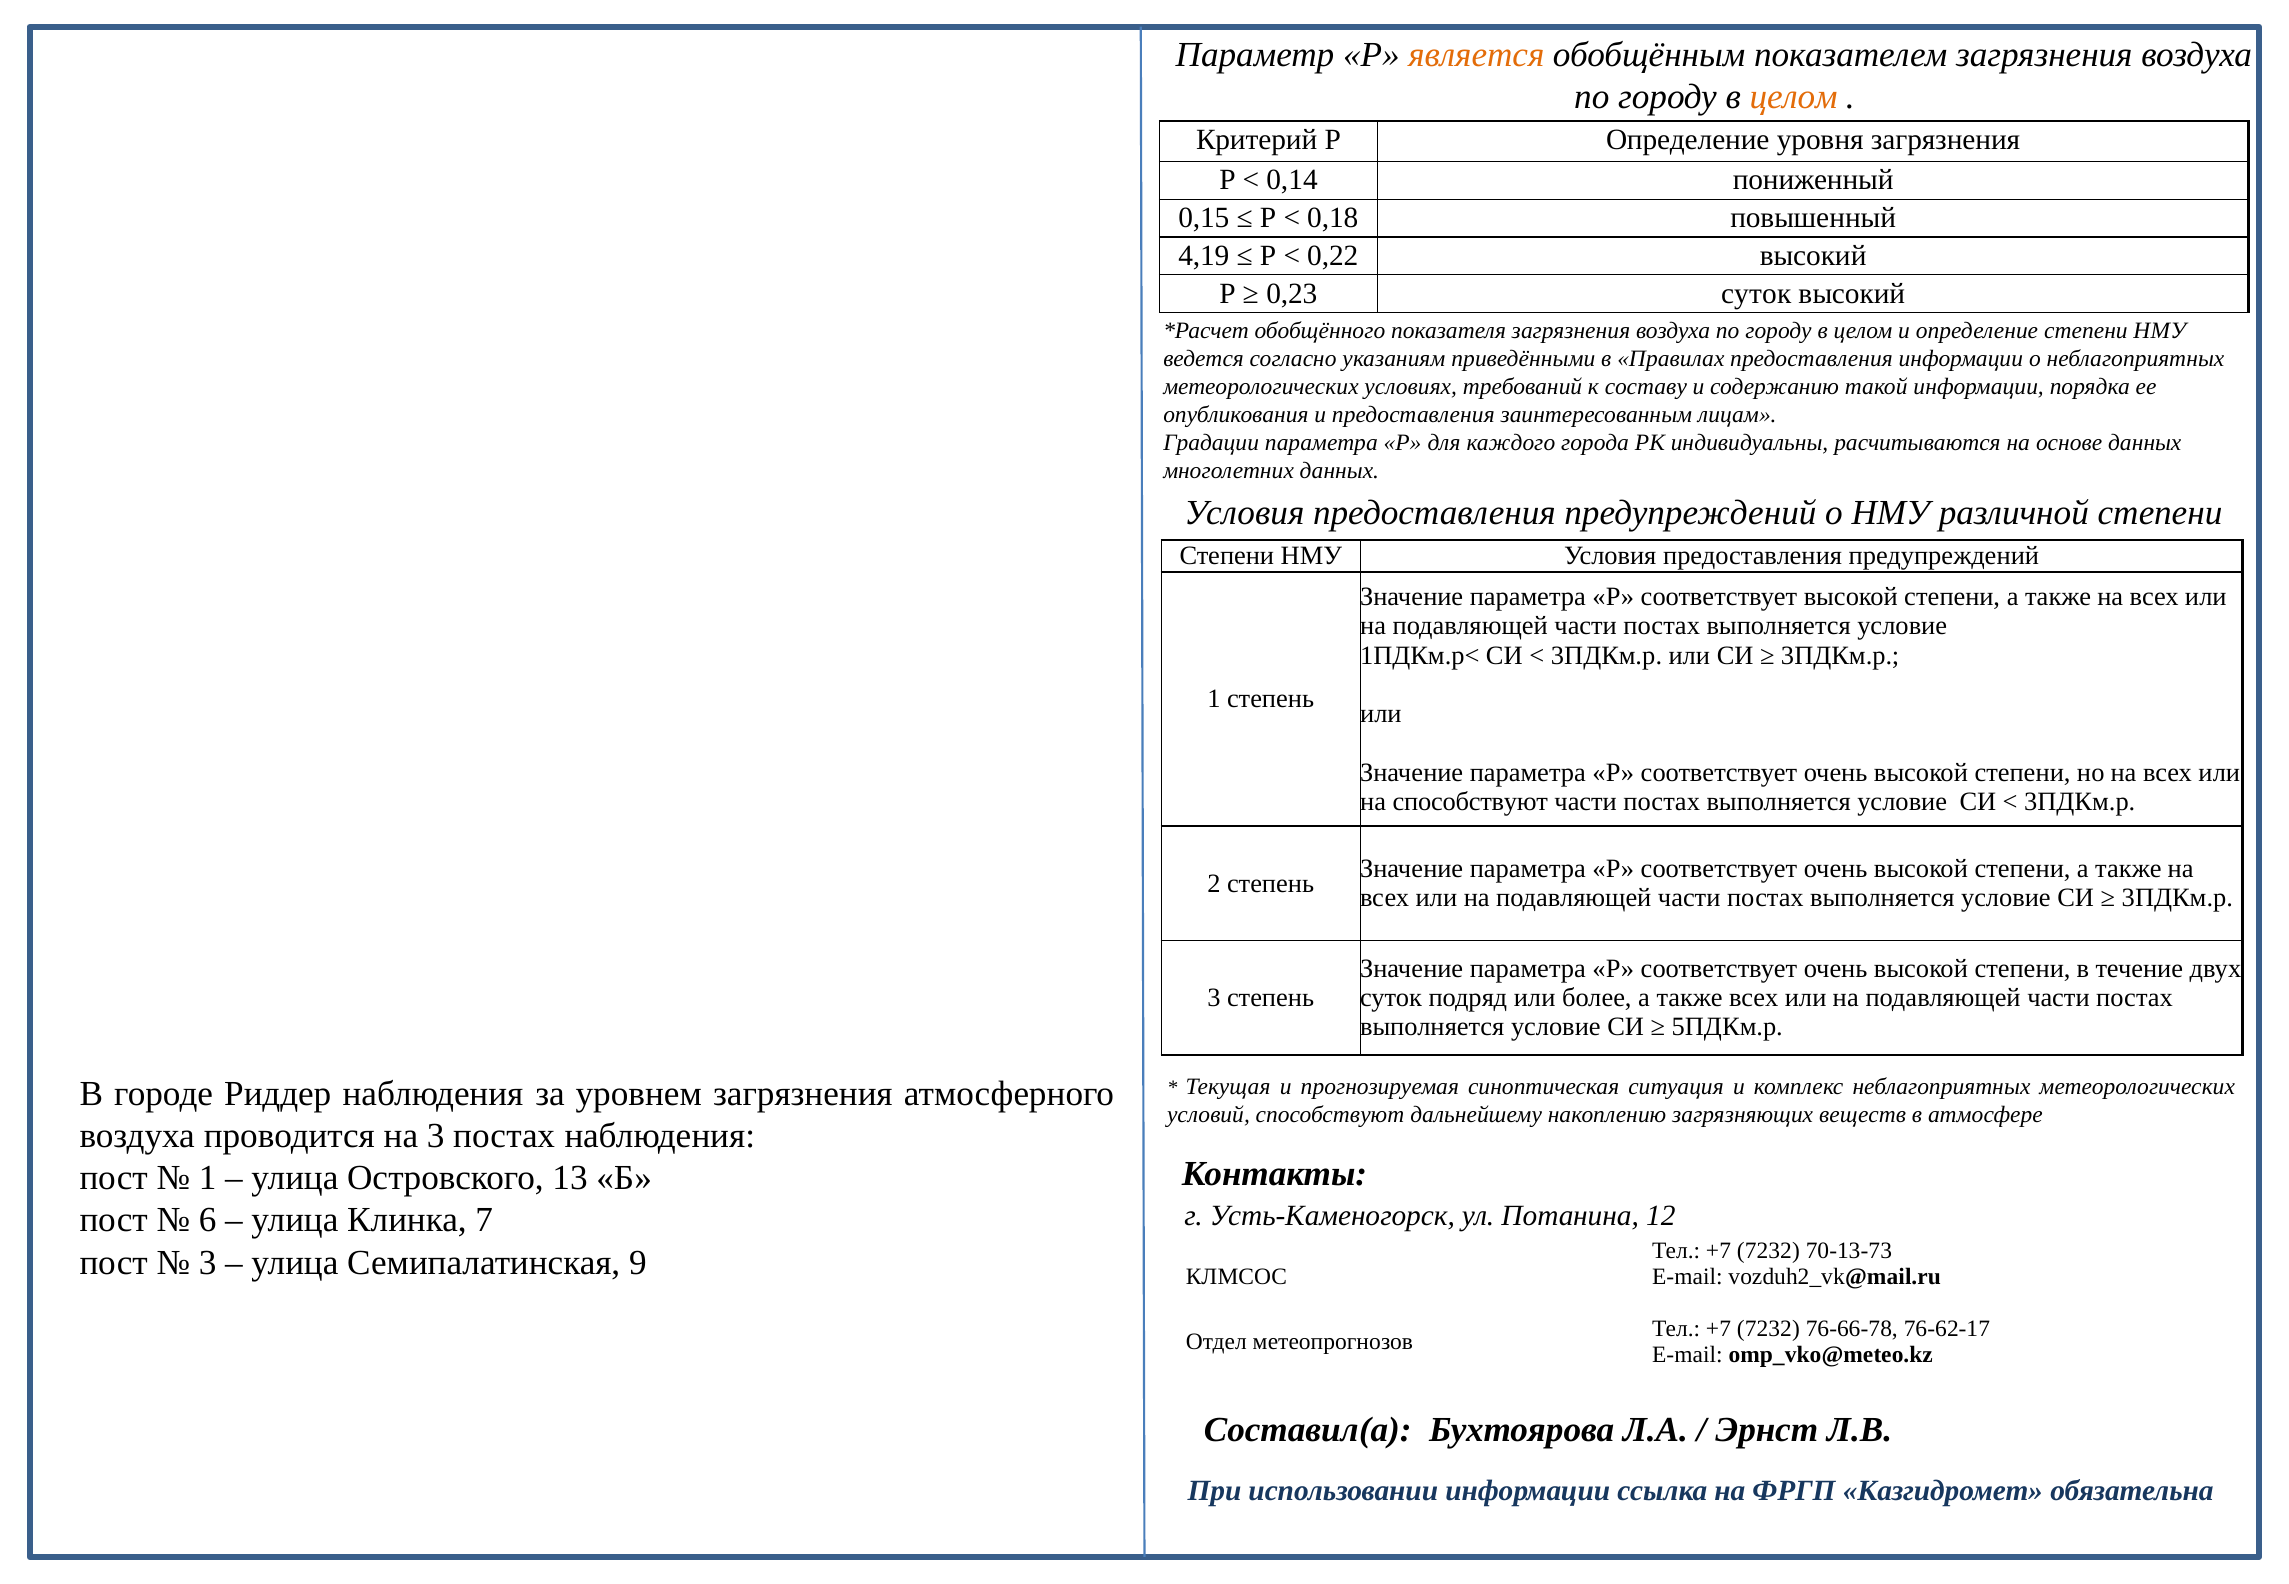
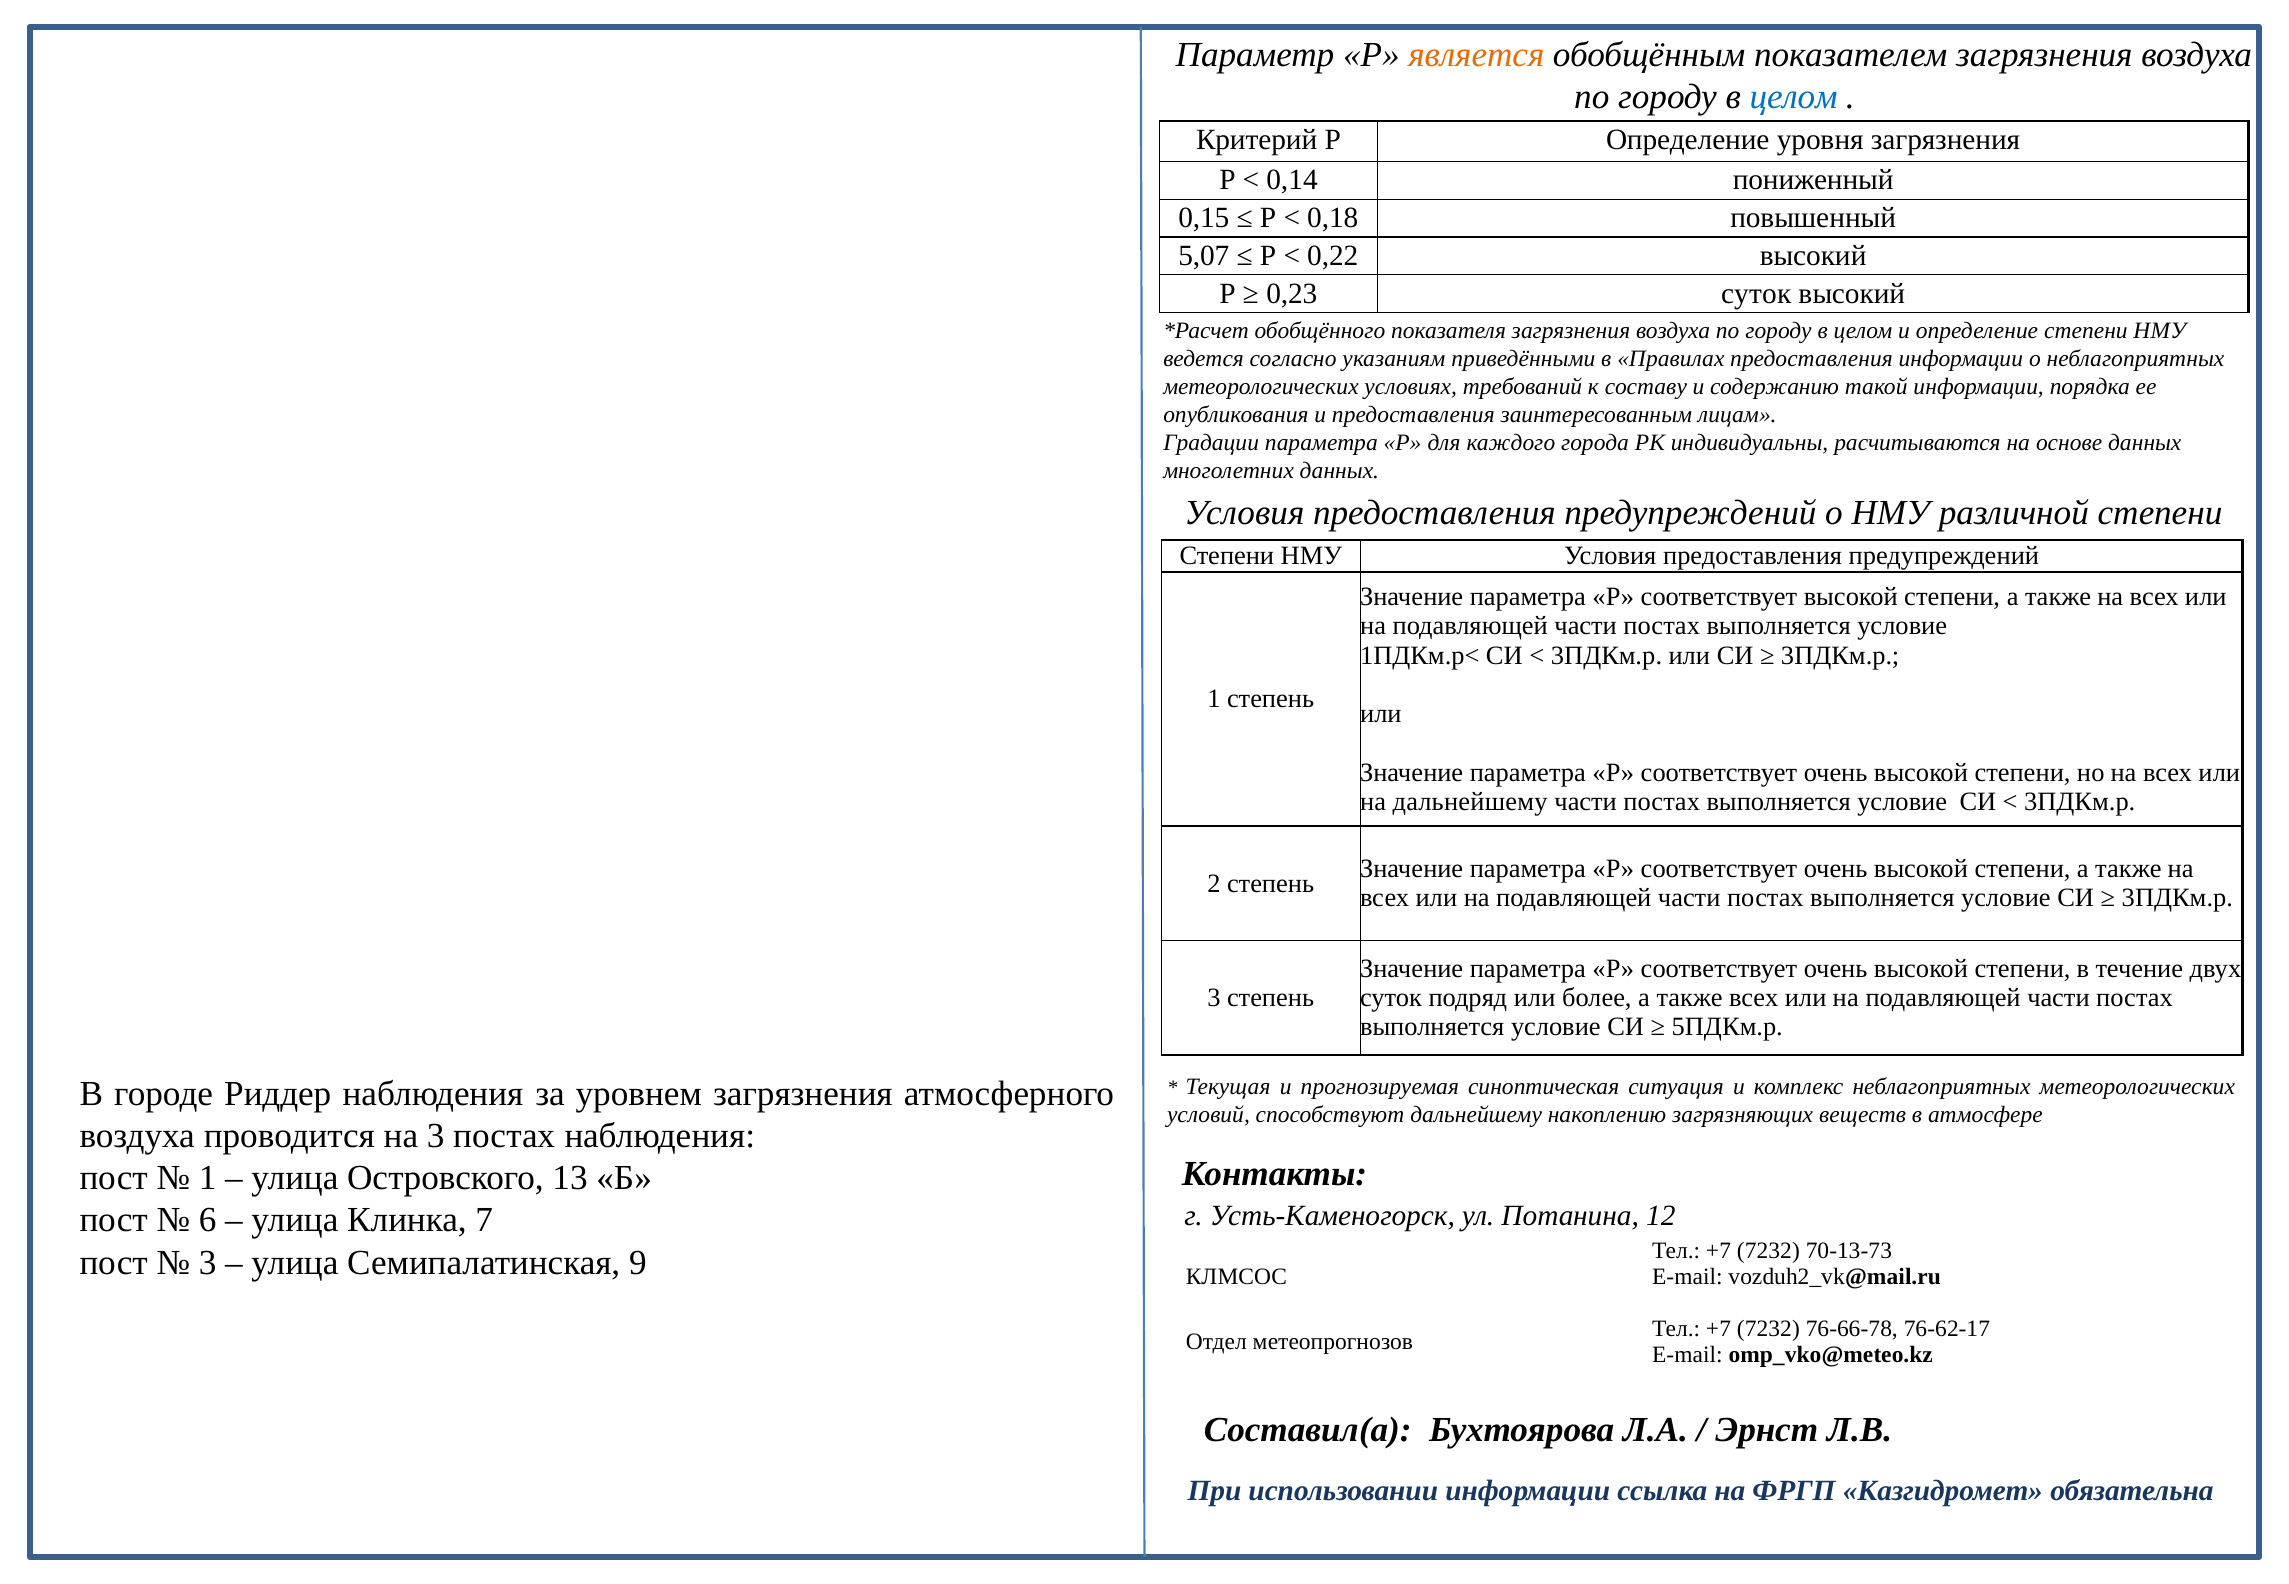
целом at (1794, 97) colour: orange -> blue
4,19: 4,19 -> 5,07
на способствуют: способствуют -> дальнейшему
